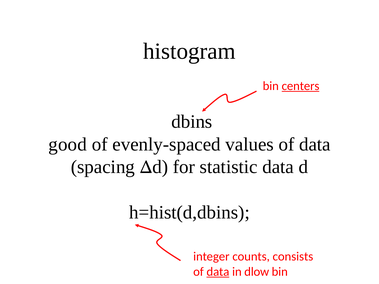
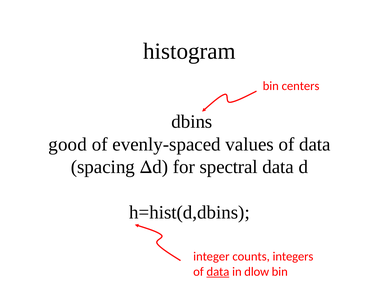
centers underline: present -> none
statistic: statistic -> spectral
consists: consists -> integers
